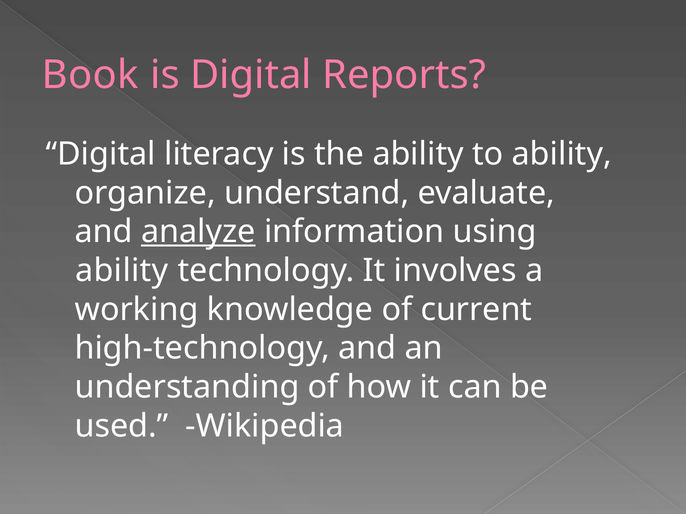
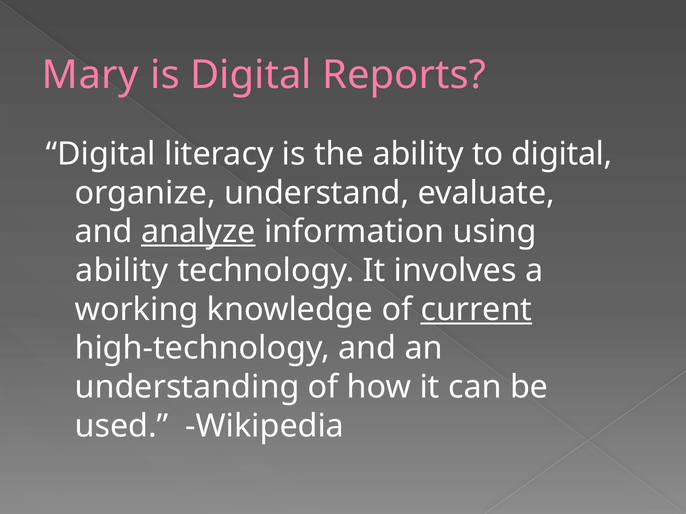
Book: Book -> Mary
to ability: ability -> digital
current underline: none -> present
